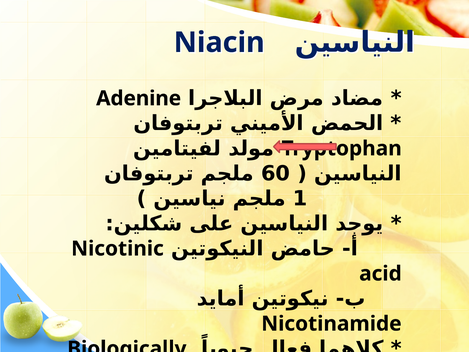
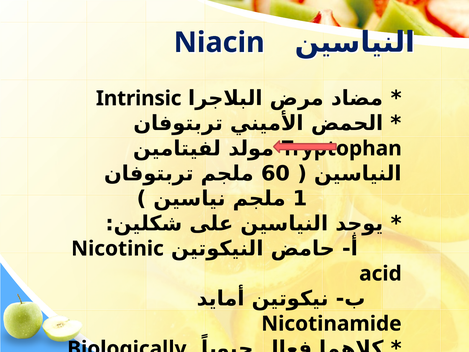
Adenine: Adenine -> Intrinsic
